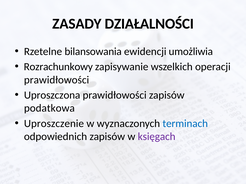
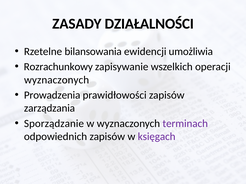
prawidłowości at (57, 80): prawidłowości -> wyznaczonych
Uproszczona: Uproszczona -> Prowadzenia
podatkowa: podatkowa -> zarządzania
Uproszczenie: Uproszczenie -> Sporządzanie
terminach colour: blue -> purple
